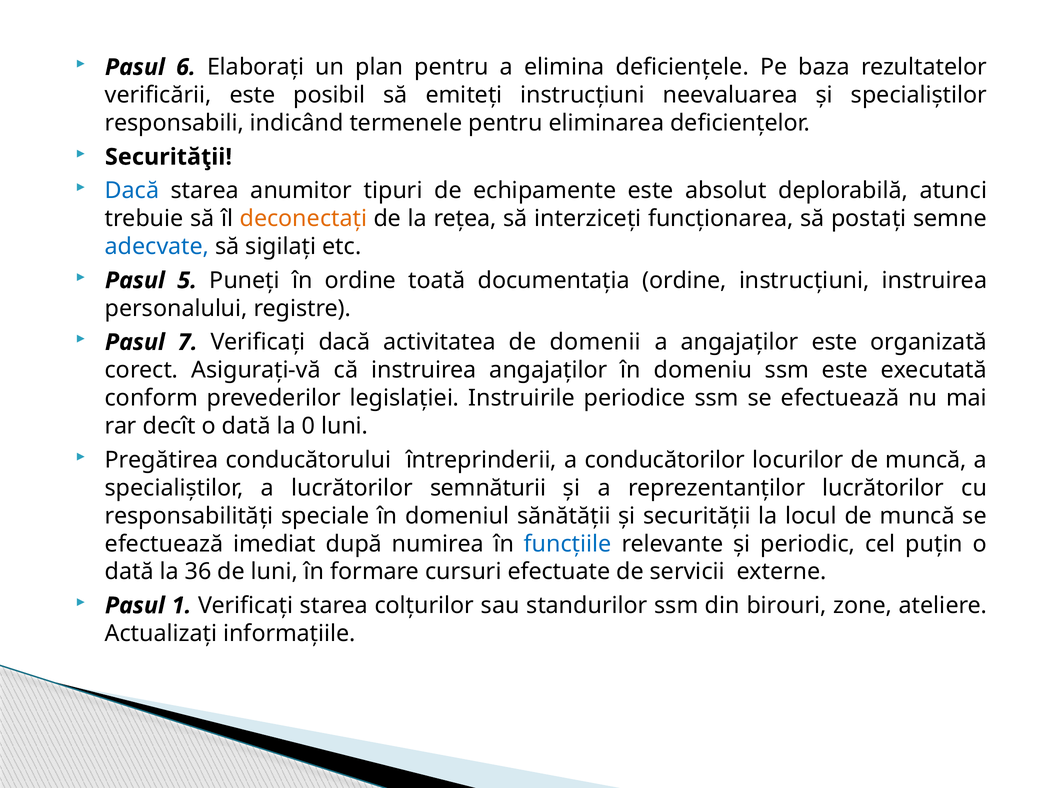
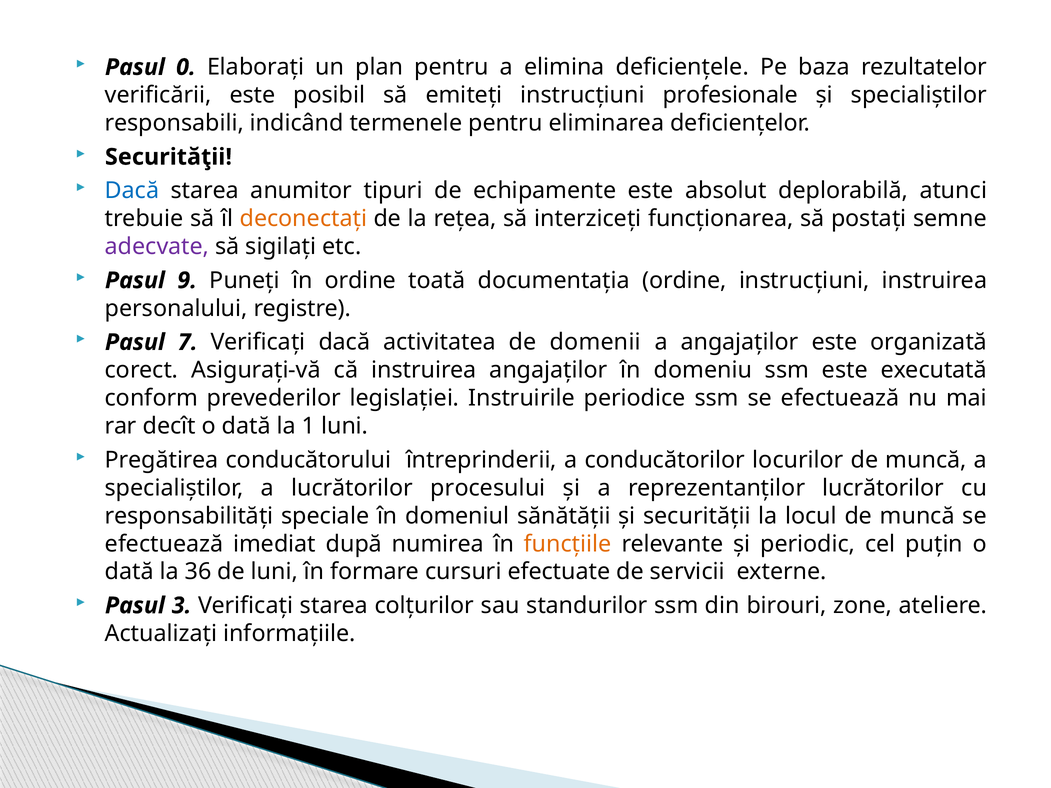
6: 6 -> 0
neevaluarea: neevaluarea -> profesionale
adecvate colour: blue -> purple
5: 5 -> 9
0: 0 -> 1
semnăturii: semnăturii -> procesului
funcțiile colour: blue -> orange
1: 1 -> 3
